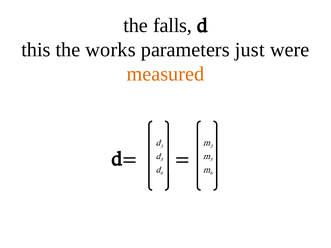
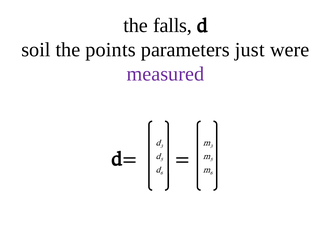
this: this -> soil
works: works -> points
measured colour: orange -> purple
